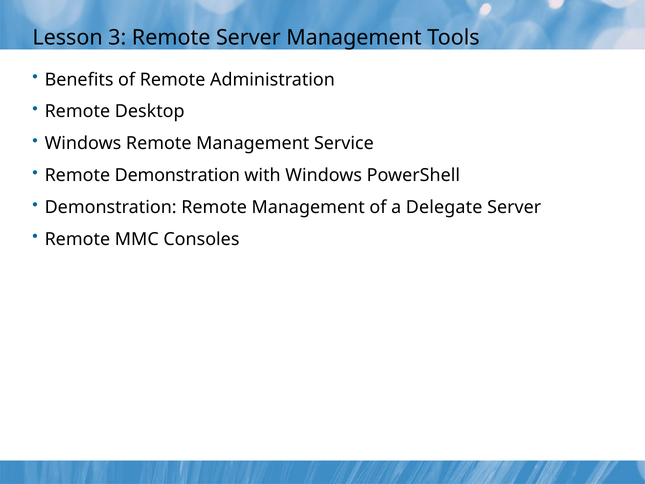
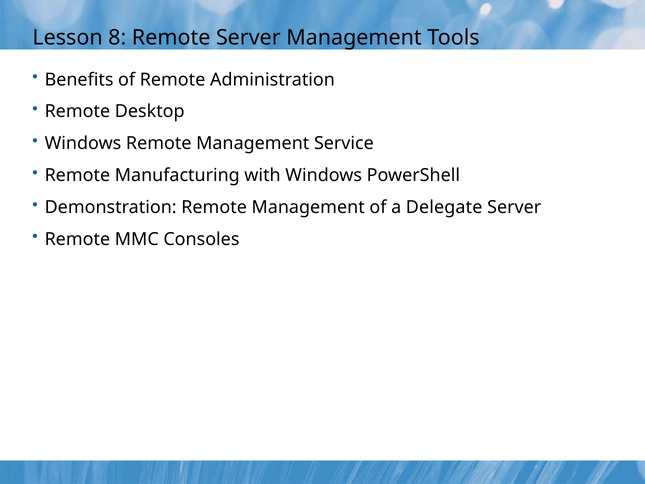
3: 3 -> 8
Remote Demonstration: Demonstration -> Manufacturing
